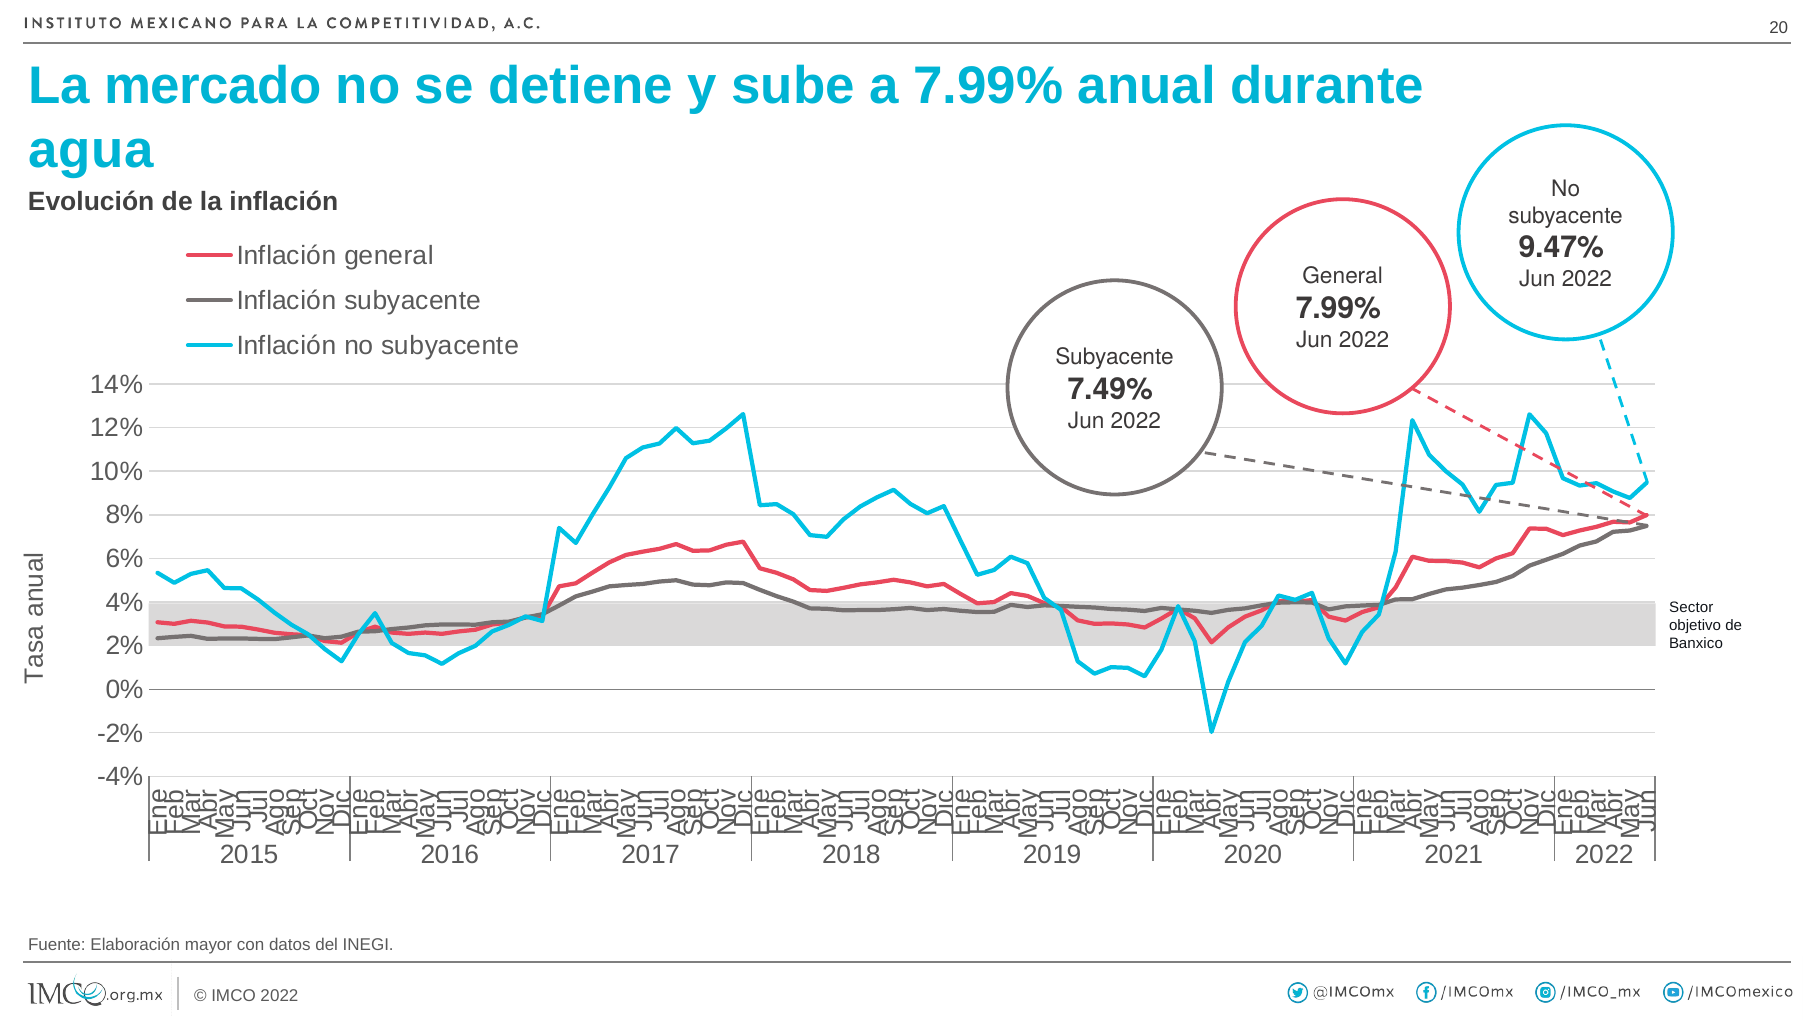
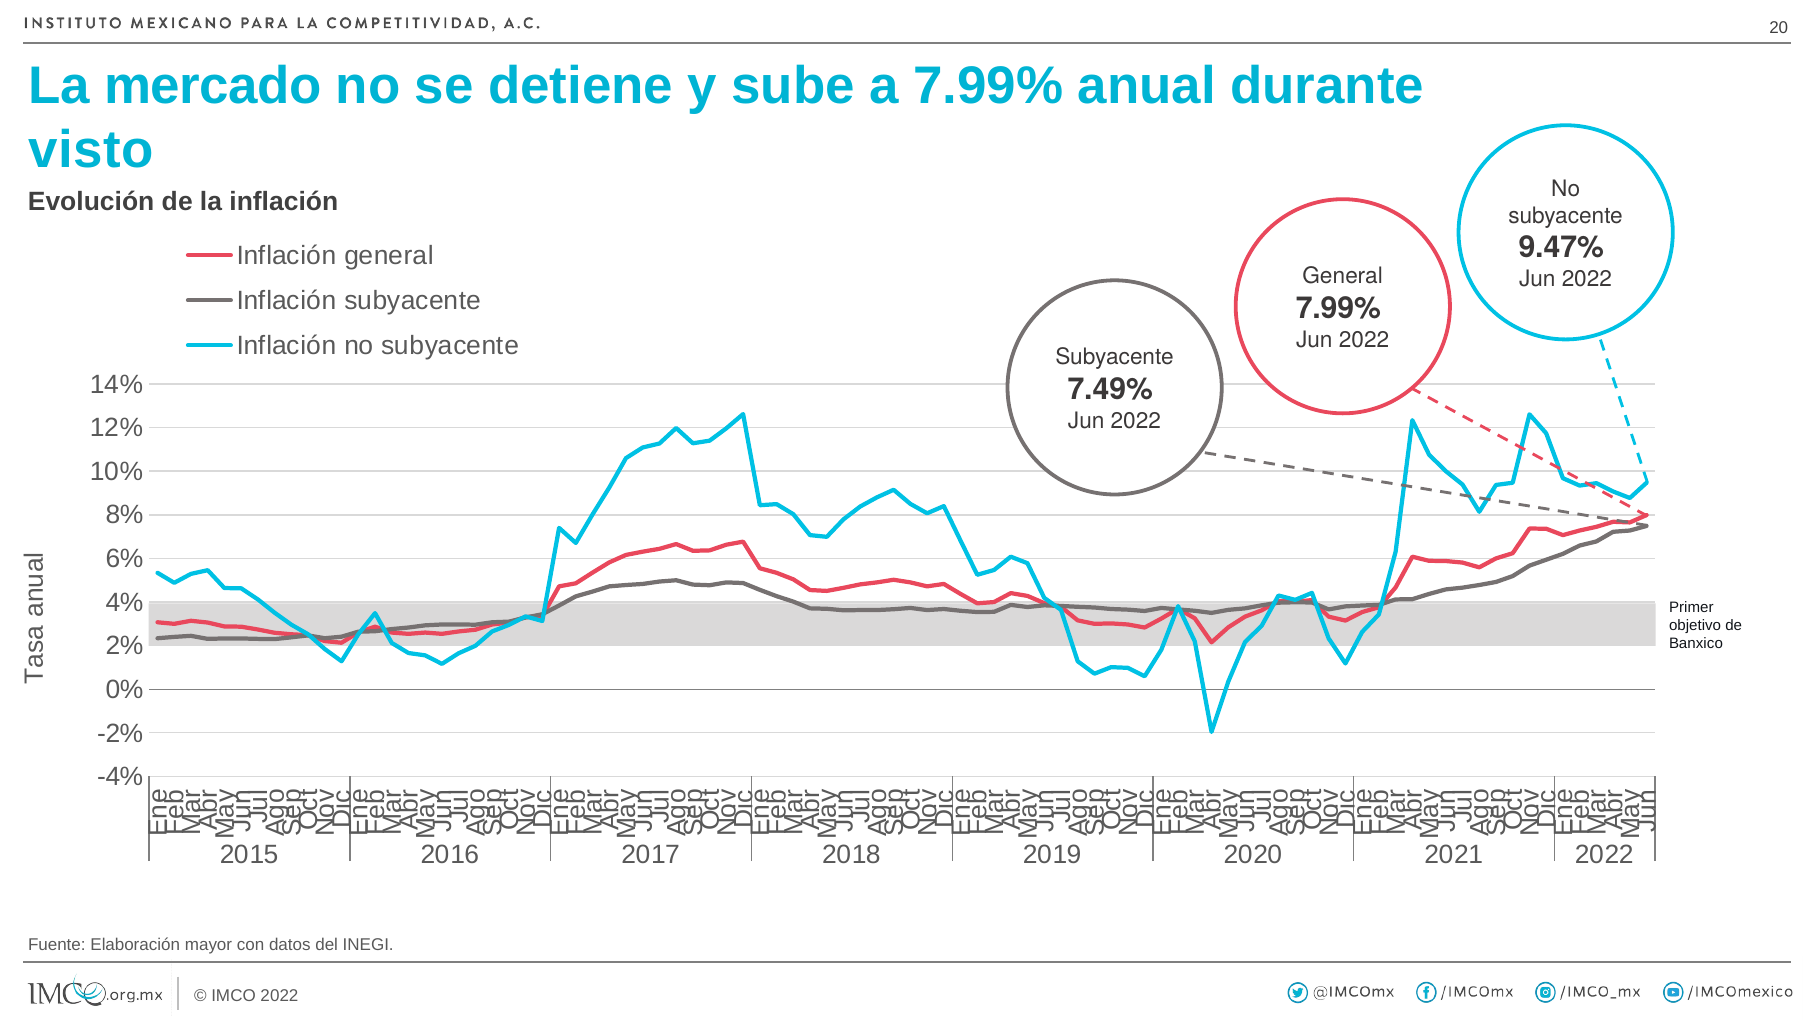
agua: agua -> visto
Sector: Sector -> Primer
